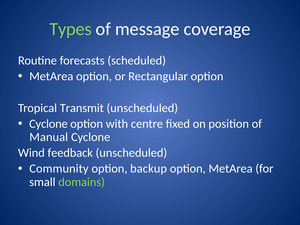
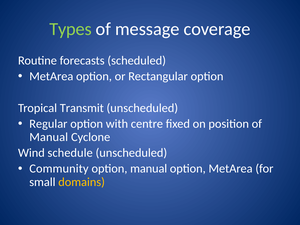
Cyclone at (48, 124): Cyclone -> Regular
feedback: feedback -> schedule
option backup: backup -> manual
domains colour: light green -> yellow
